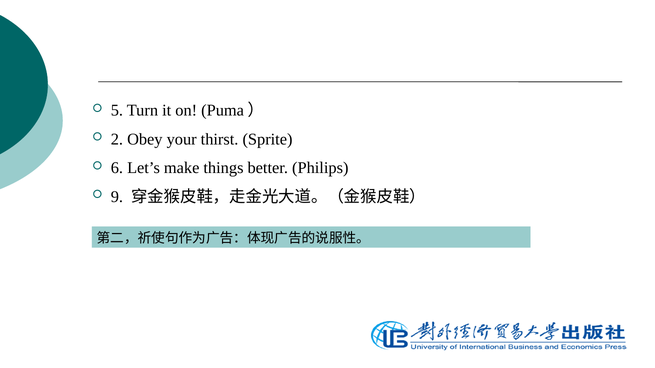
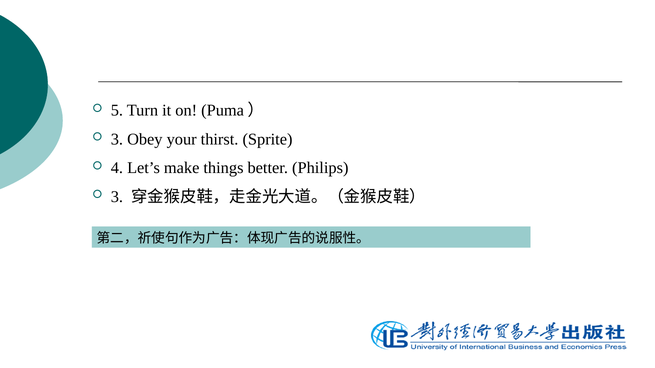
2 at (117, 139): 2 -> 3
6: 6 -> 4
9 at (117, 197): 9 -> 3
